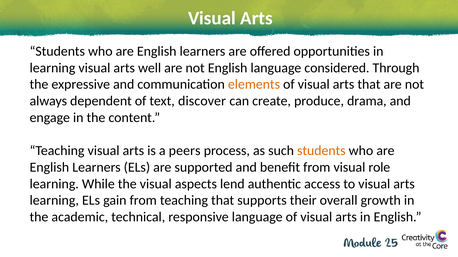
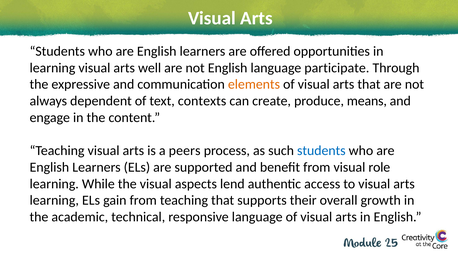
considered: considered -> participate
discover: discover -> contexts
drama: drama -> means
students at (321, 151) colour: orange -> blue
